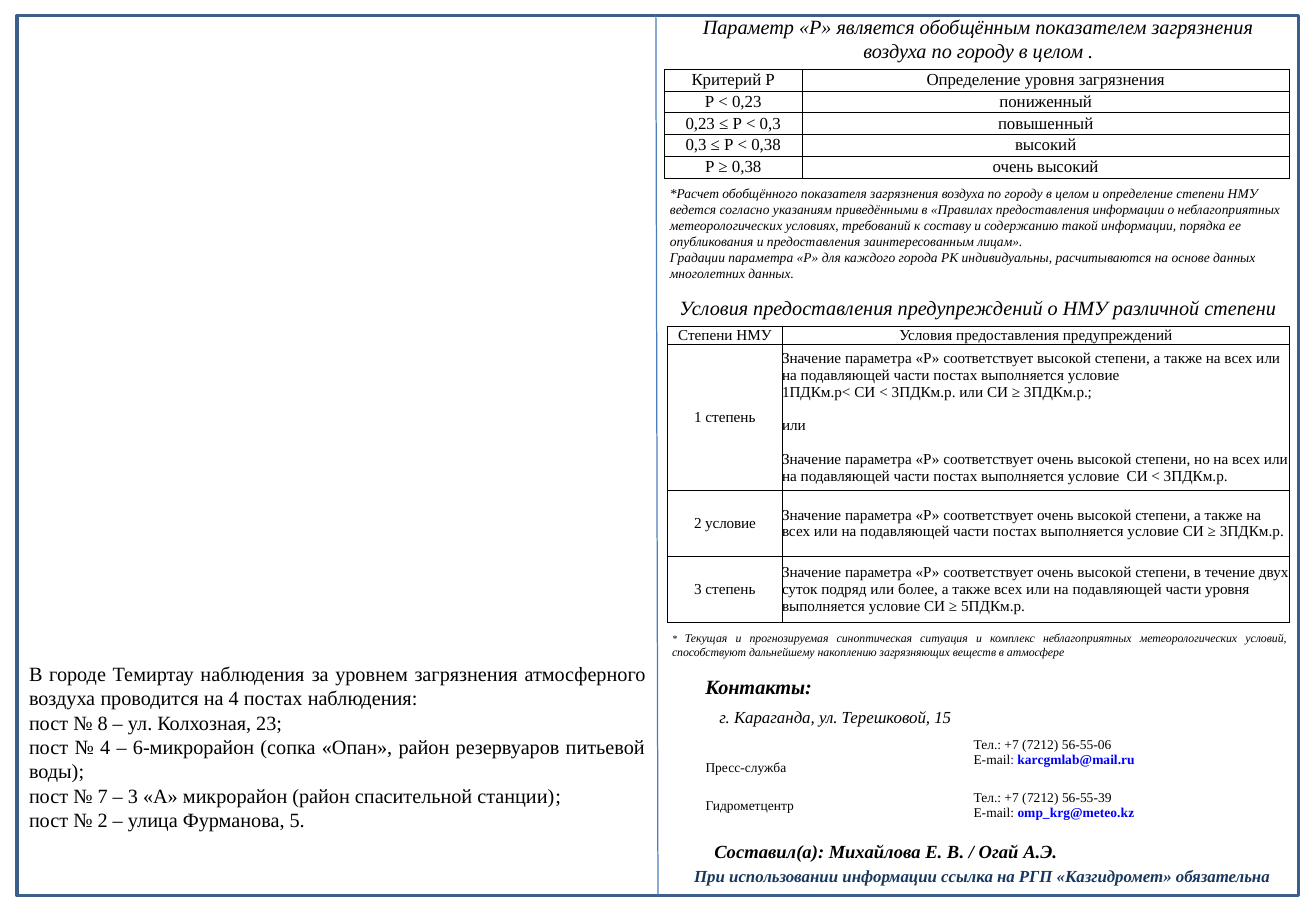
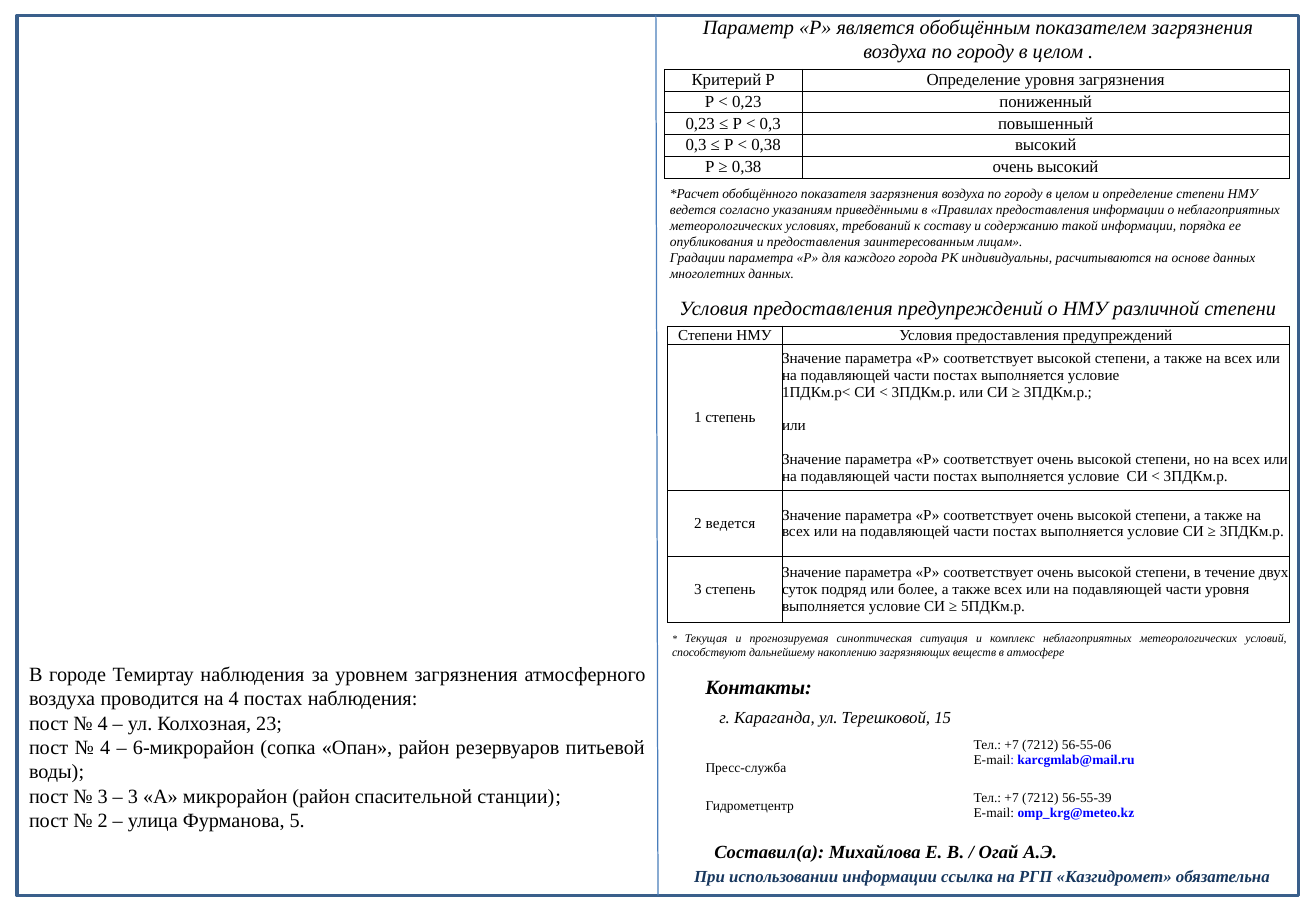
2 условие: условие -> ведется
8 at (103, 724): 8 -> 4
7 at (103, 796): 7 -> 3
